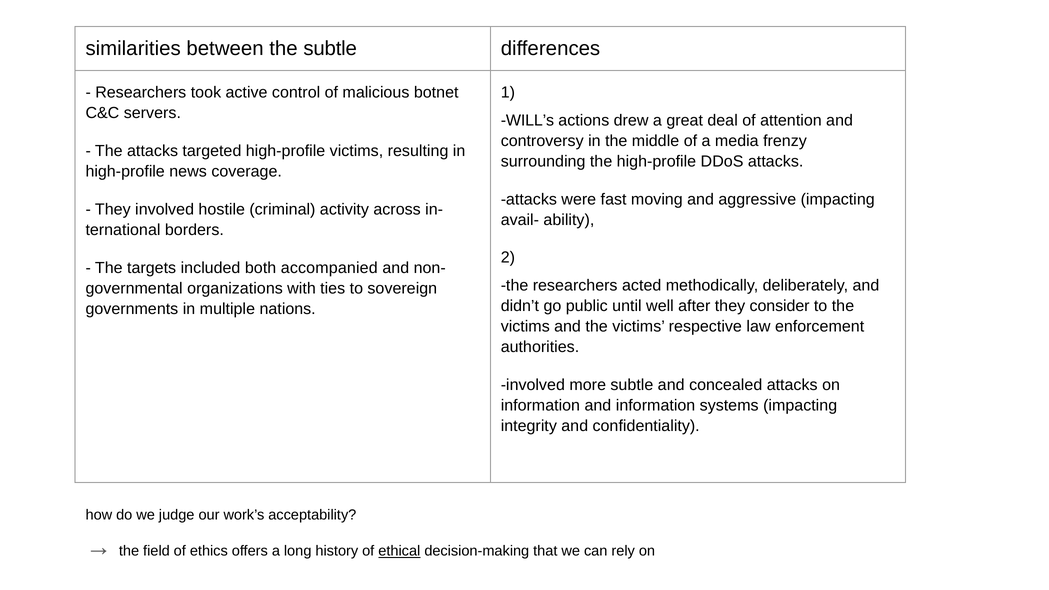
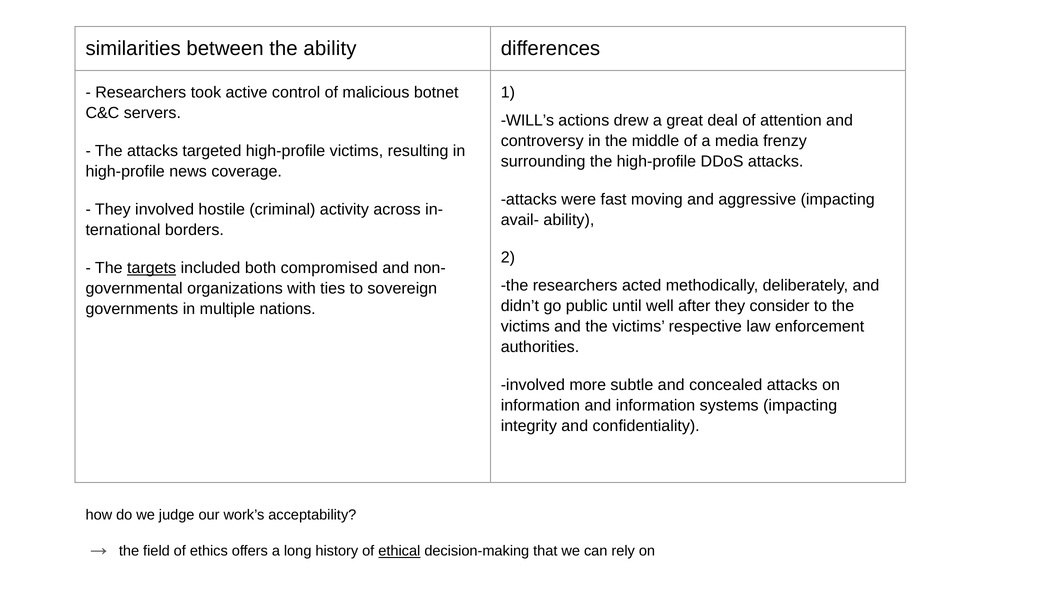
the subtle: subtle -> ability
targets underline: none -> present
accompanied: accompanied -> compromised
